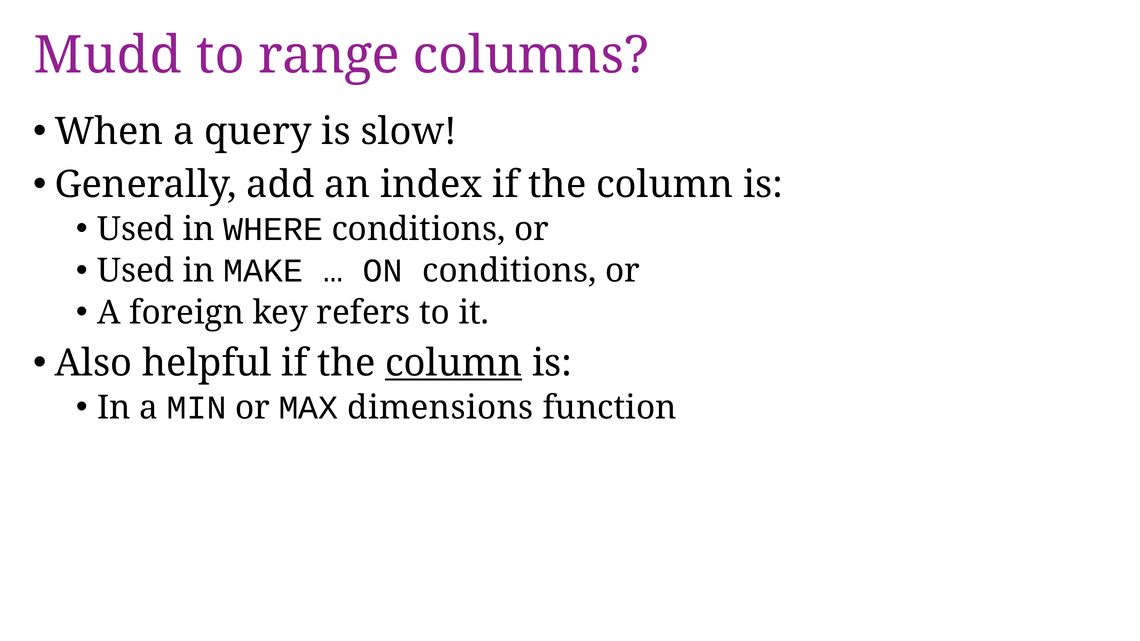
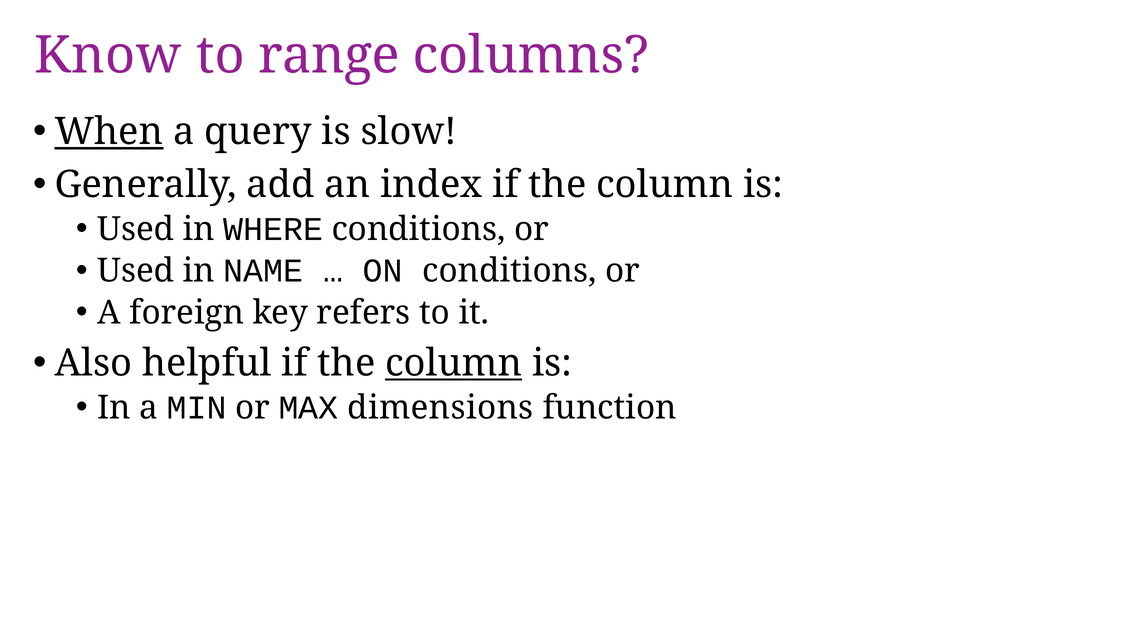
Mudd: Mudd -> Know
When underline: none -> present
MAKE: MAKE -> NAME
